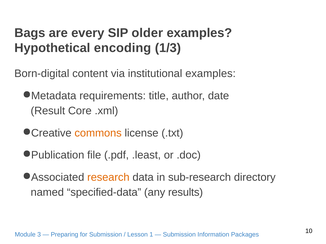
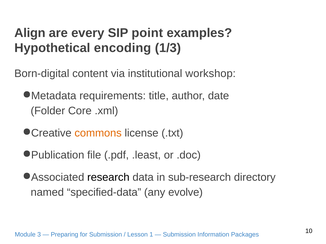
Bags: Bags -> Align
older: older -> point
institutional examples: examples -> workshop
Result: Result -> Folder
research colour: orange -> black
results: results -> evolve
